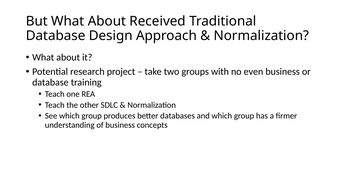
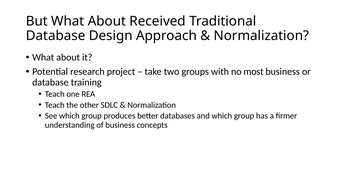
even: even -> most
